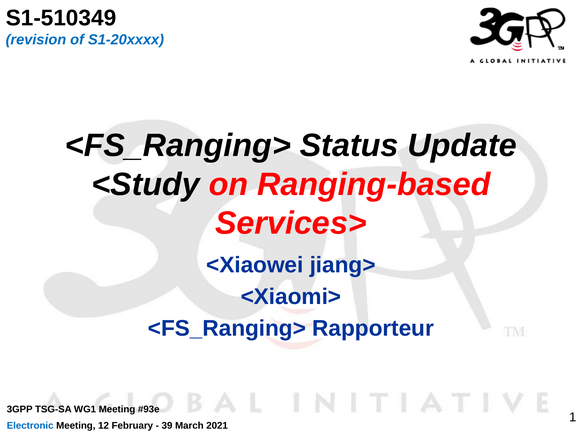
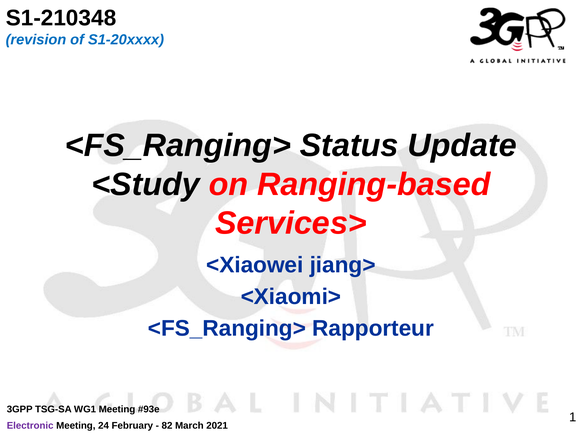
S1-510349: S1-510349 -> S1-210348
Electronic colour: blue -> purple
12: 12 -> 24
39: 39 -> 82
